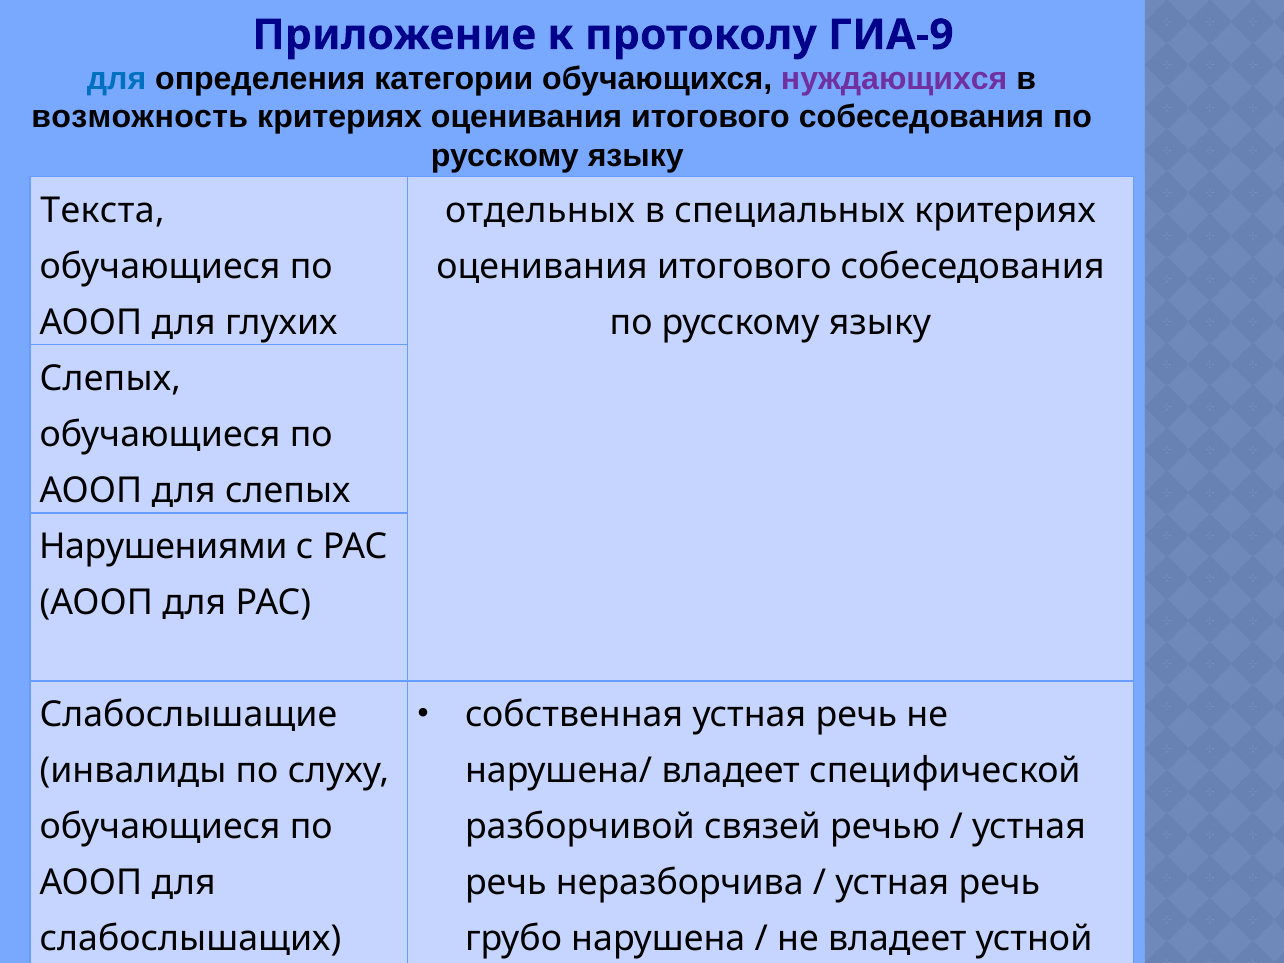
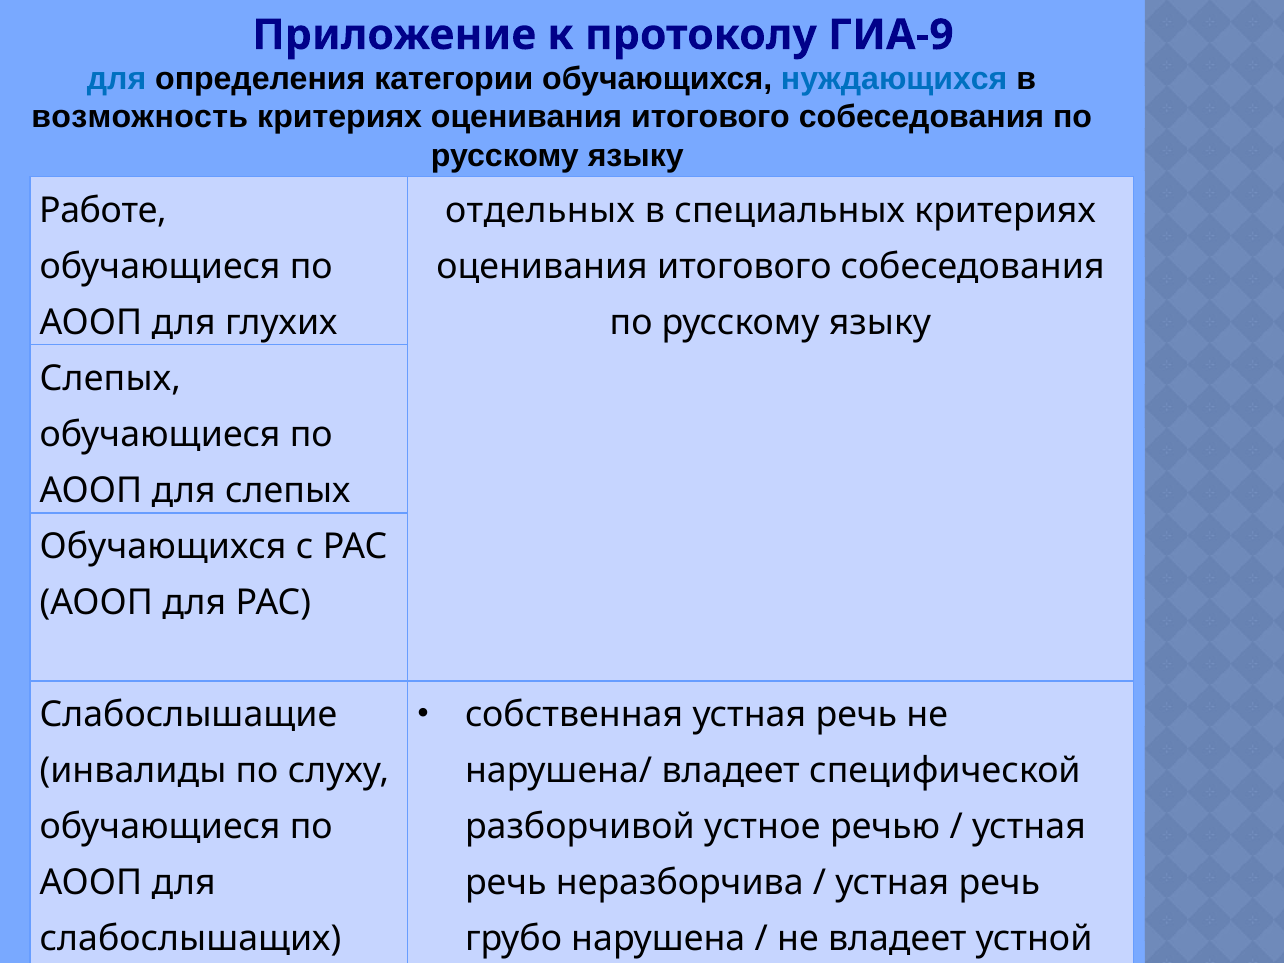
нуждающихся colour: purple -> blue
Текста: Текста -> Работе
Нарушениями at (163, 547): Нарушениями -> Обучающихся
связей: связей -> устное
